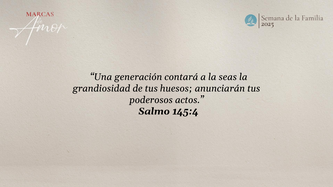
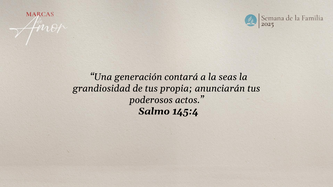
huesos: huesos -> propia
